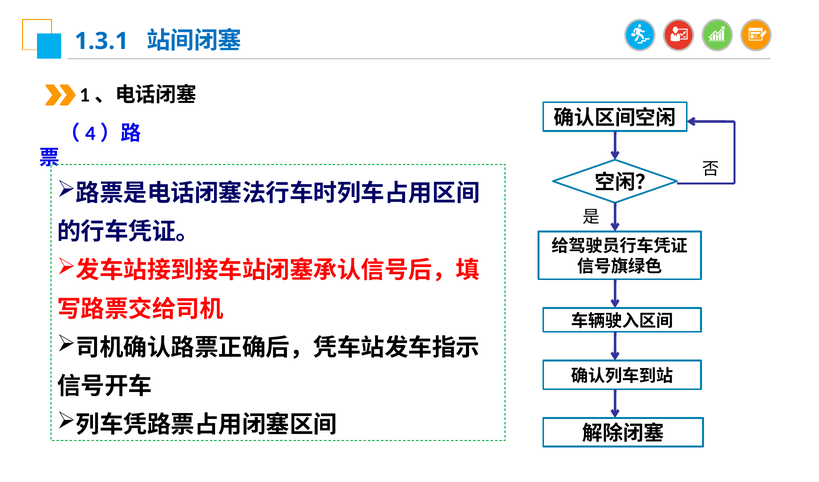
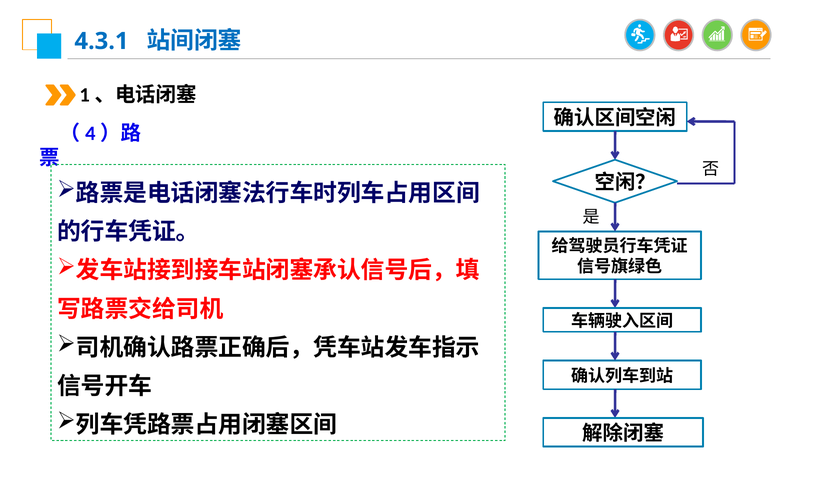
1.3.1: 1.3.1 -> 4.3.1
